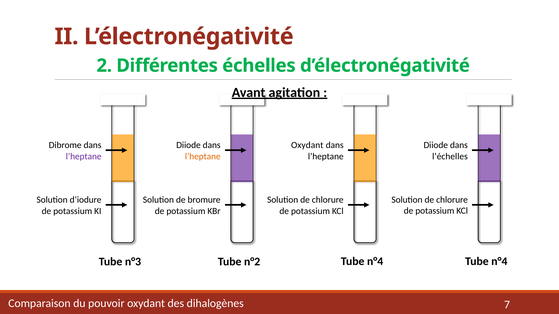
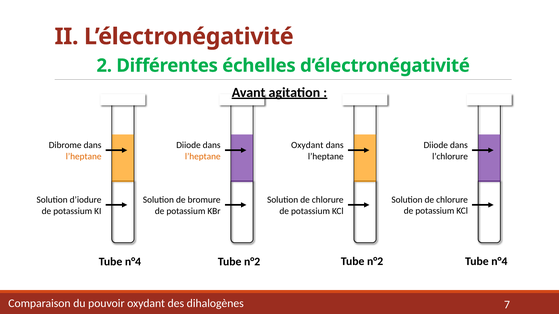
l’heptane at (84, 157) colour: purple -> orange
l’échelles: l’échelles -> l’chlorure
n°3 at (133, 262): n°3 -> n°4
n°2 Tube n°4: n°4 -> n°2
